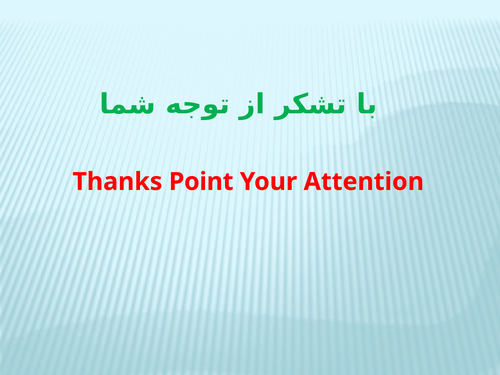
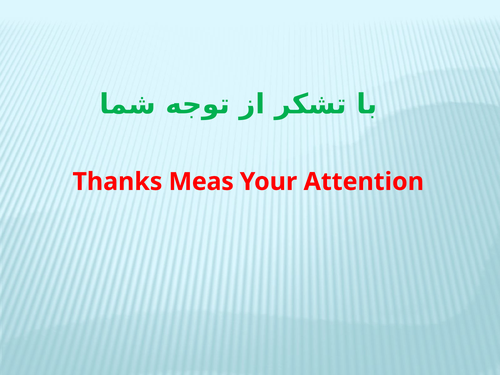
Point: Point -> Meas
